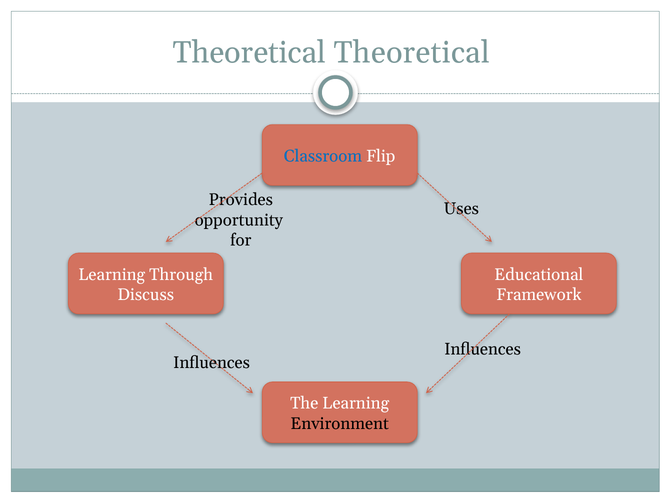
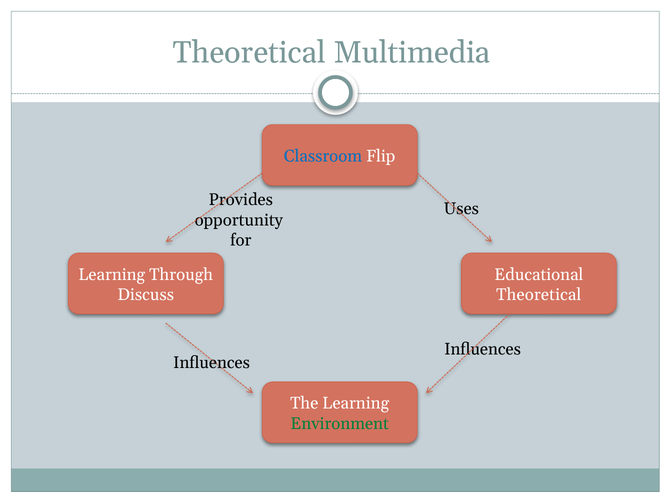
Theoretical Theoretical: Theoretical -> Multimedia
Framework at (539, 295): Framework -> Theoretical
Environment colour: black -> green
